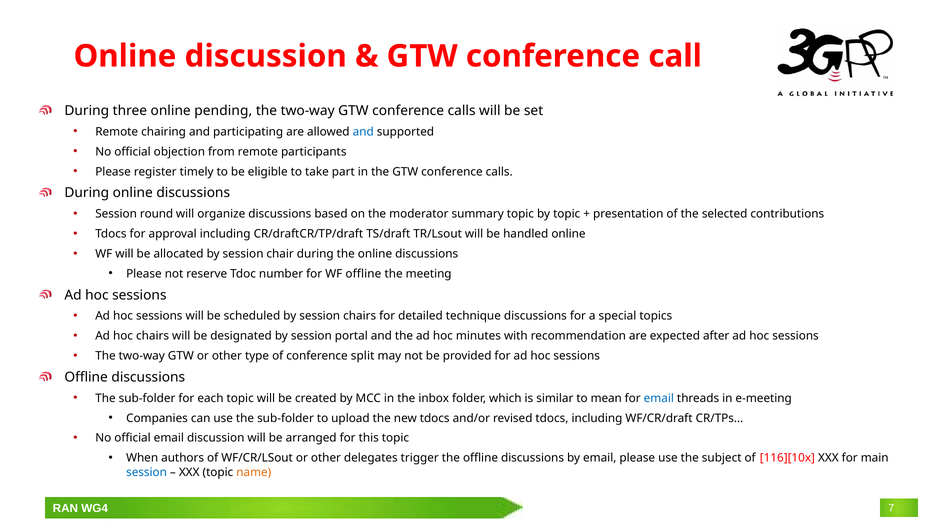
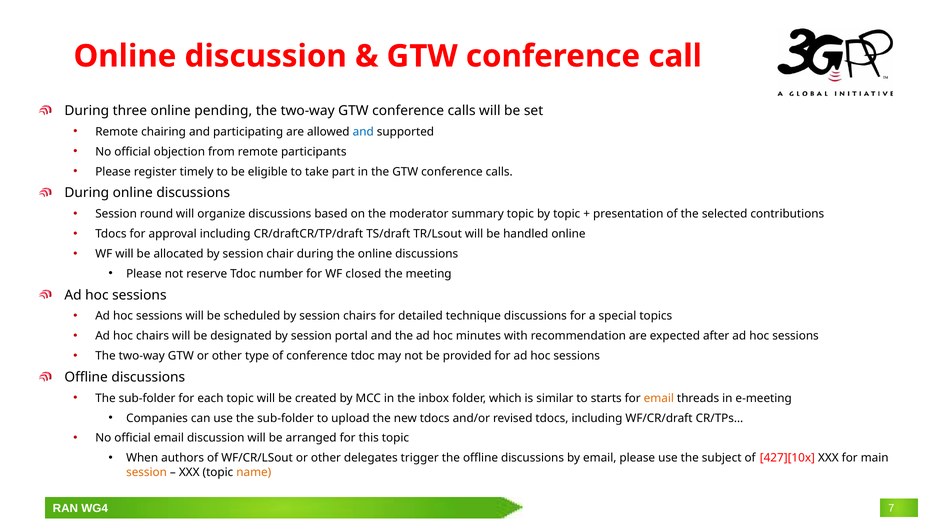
WF offline: offline -> closed
conference split: split -> tdoc
mean: mean -> starts
email at (659, 399) colour: blue -> orange
116][10x: 116][10x -> 427][10x
session at (147, 473) colour: blue -> orange
